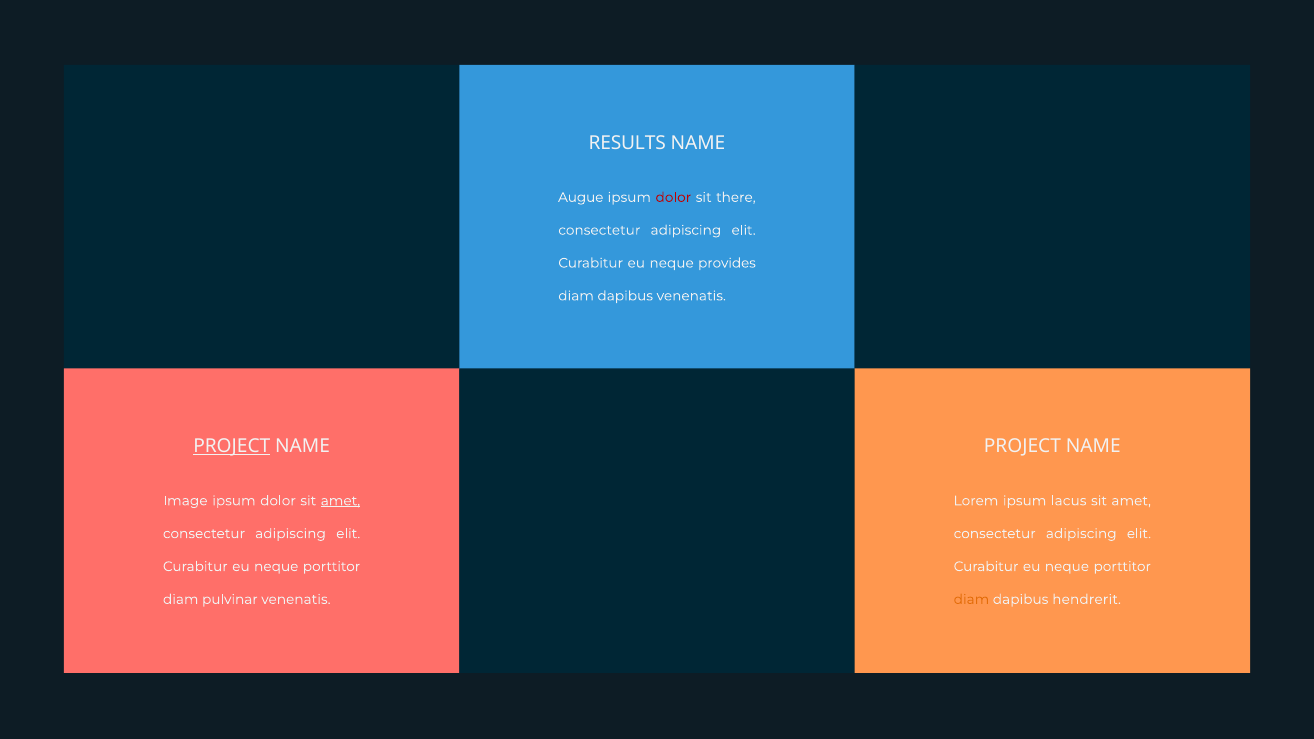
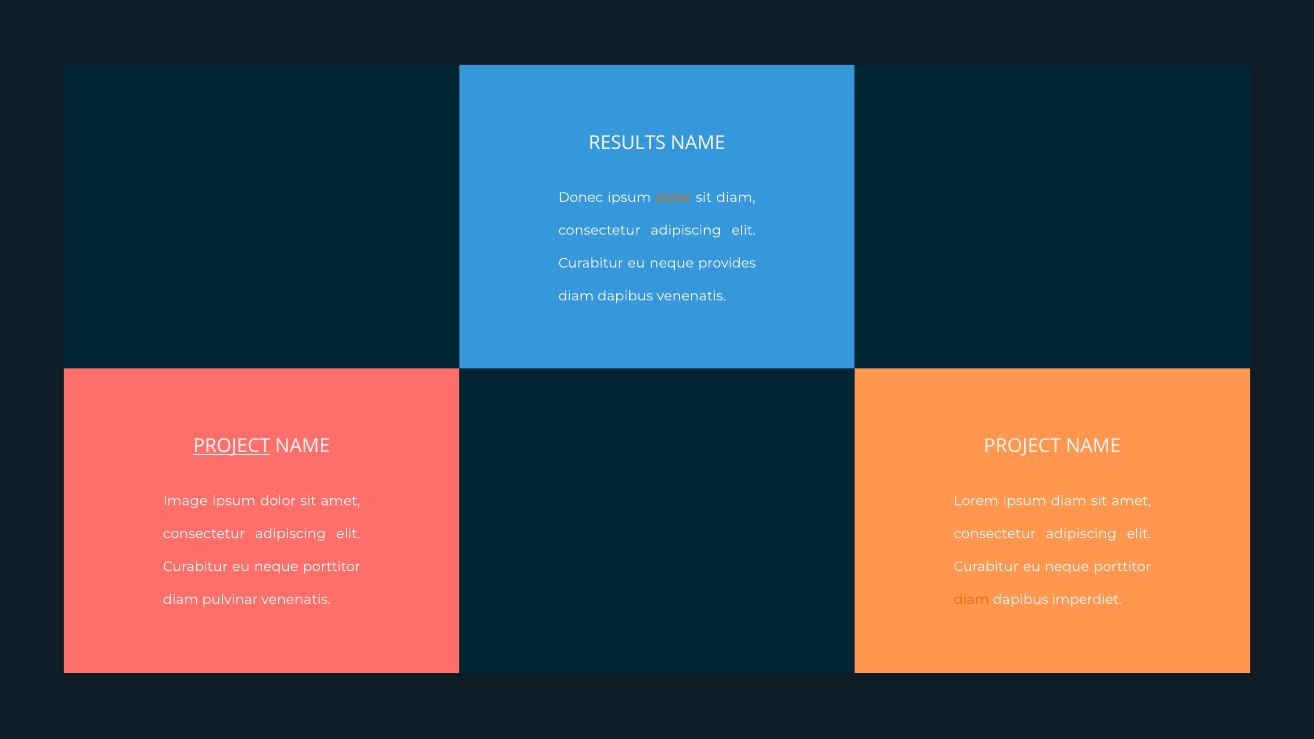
Augue: Augue -> Donec
dolor at (673, 197) colour: red -> orange
sit there: there -> diam
amet at (340, 501) underline: present -> none
ipsum lacus: lacus -> diam
hendrerit: hendrerit -> imperdiet
